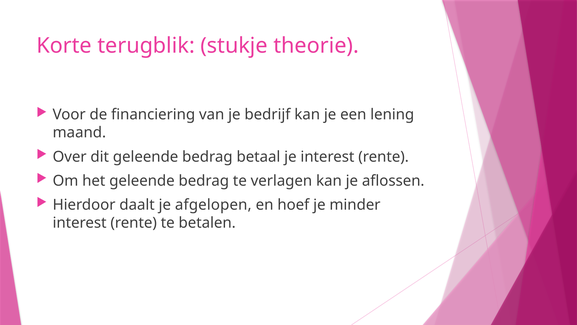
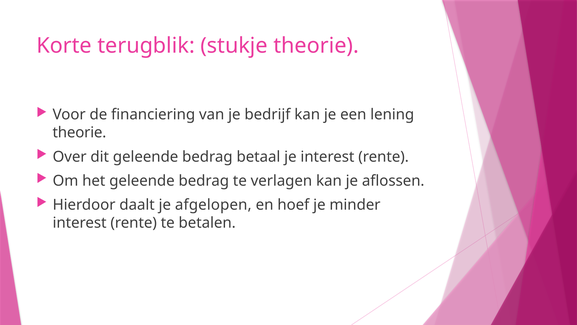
maand at (79, 132): maand -> theorie
